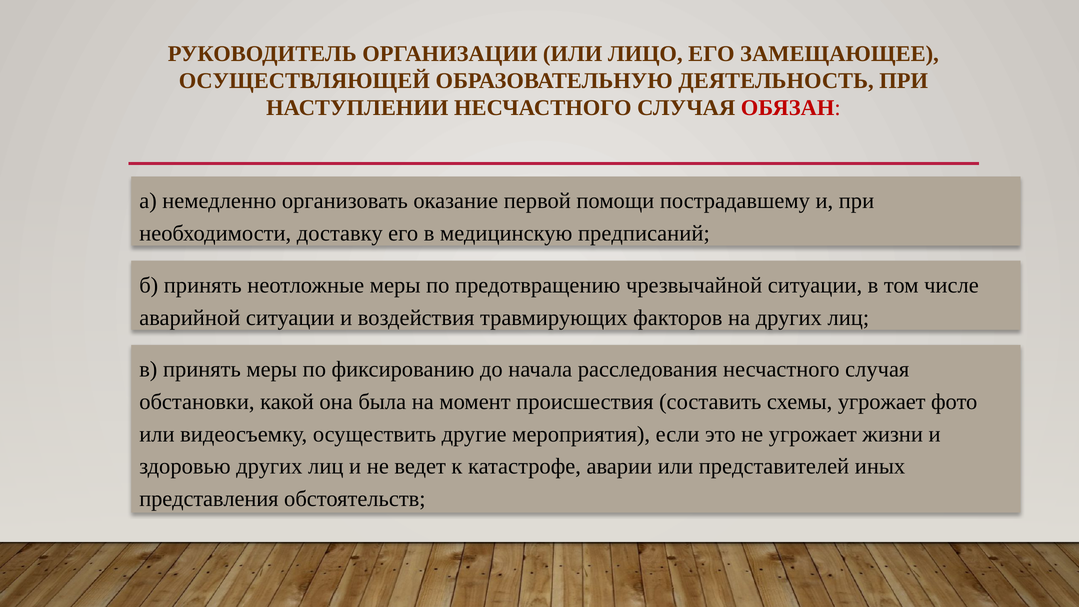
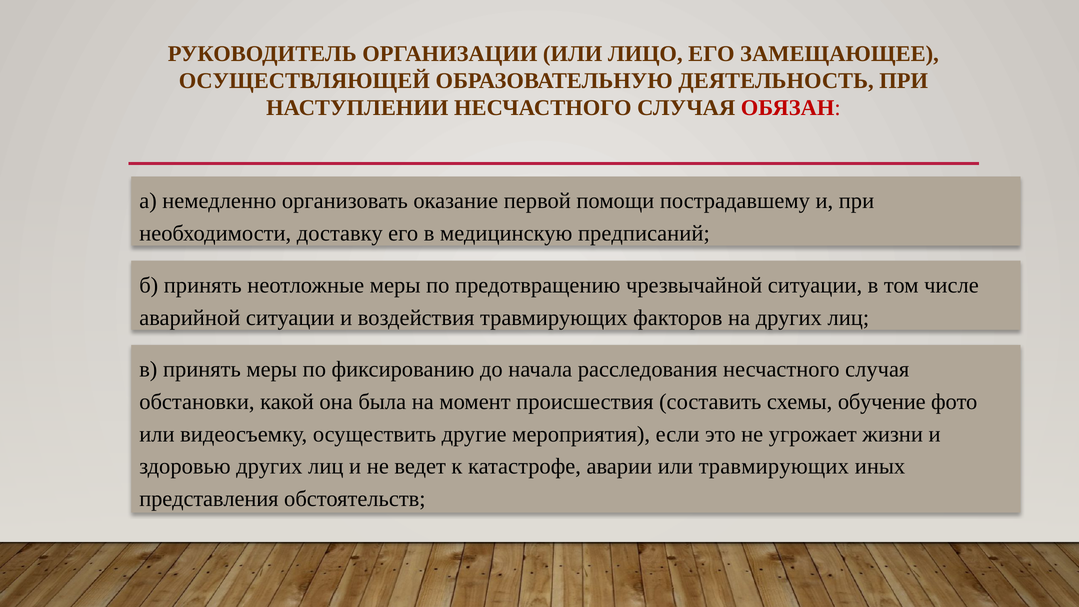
схемы угрожает: угрожает -> обучение
или представителей: представителей -> травмирующих
